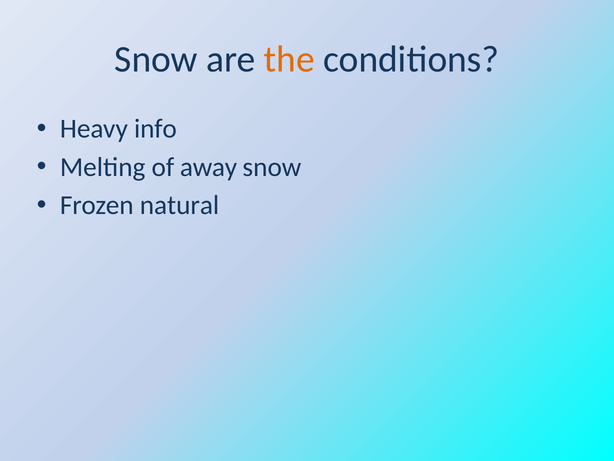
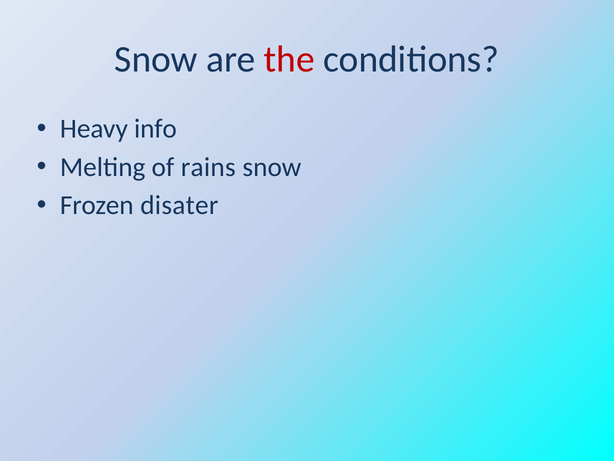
the colour: orange -> red
away: away -> rains
natural: natural -> disater
